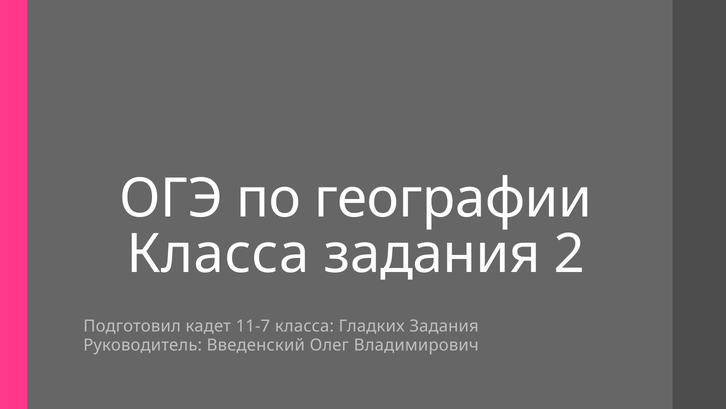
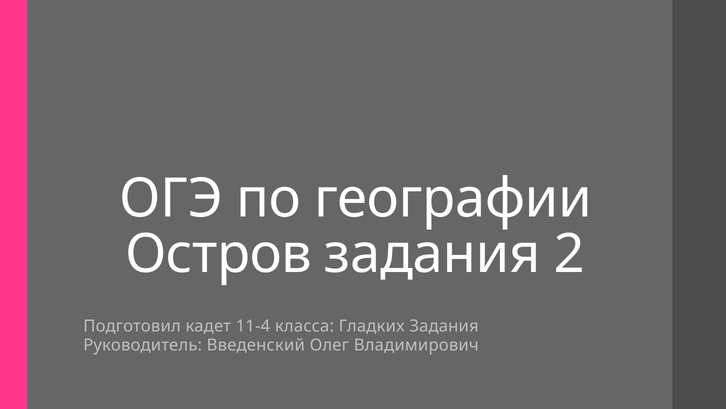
Класса at (218, 254): Класса -> Остров
11-7: 11-7 -> 11-4
